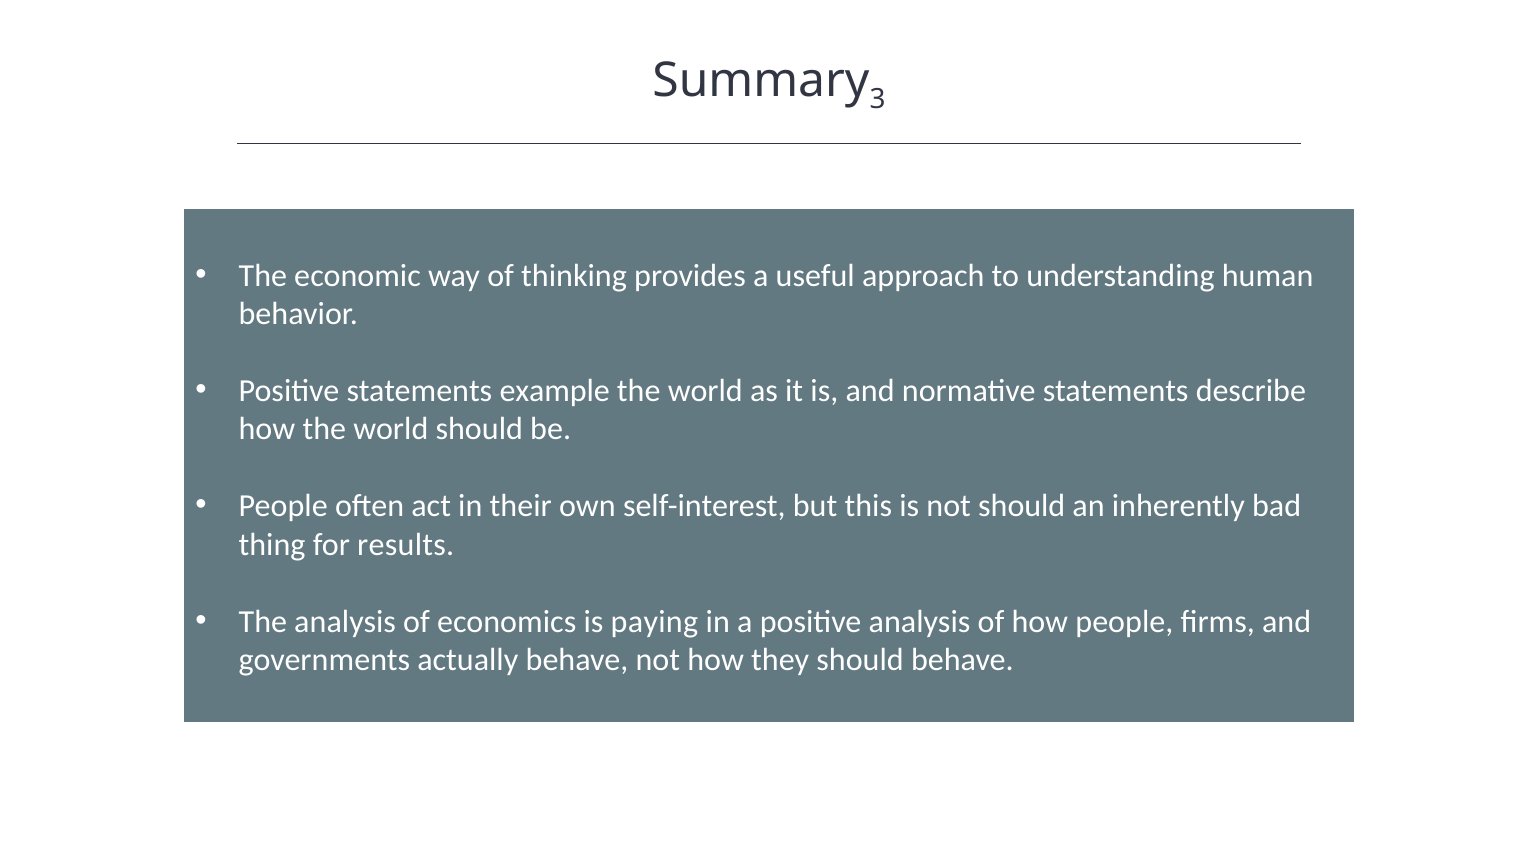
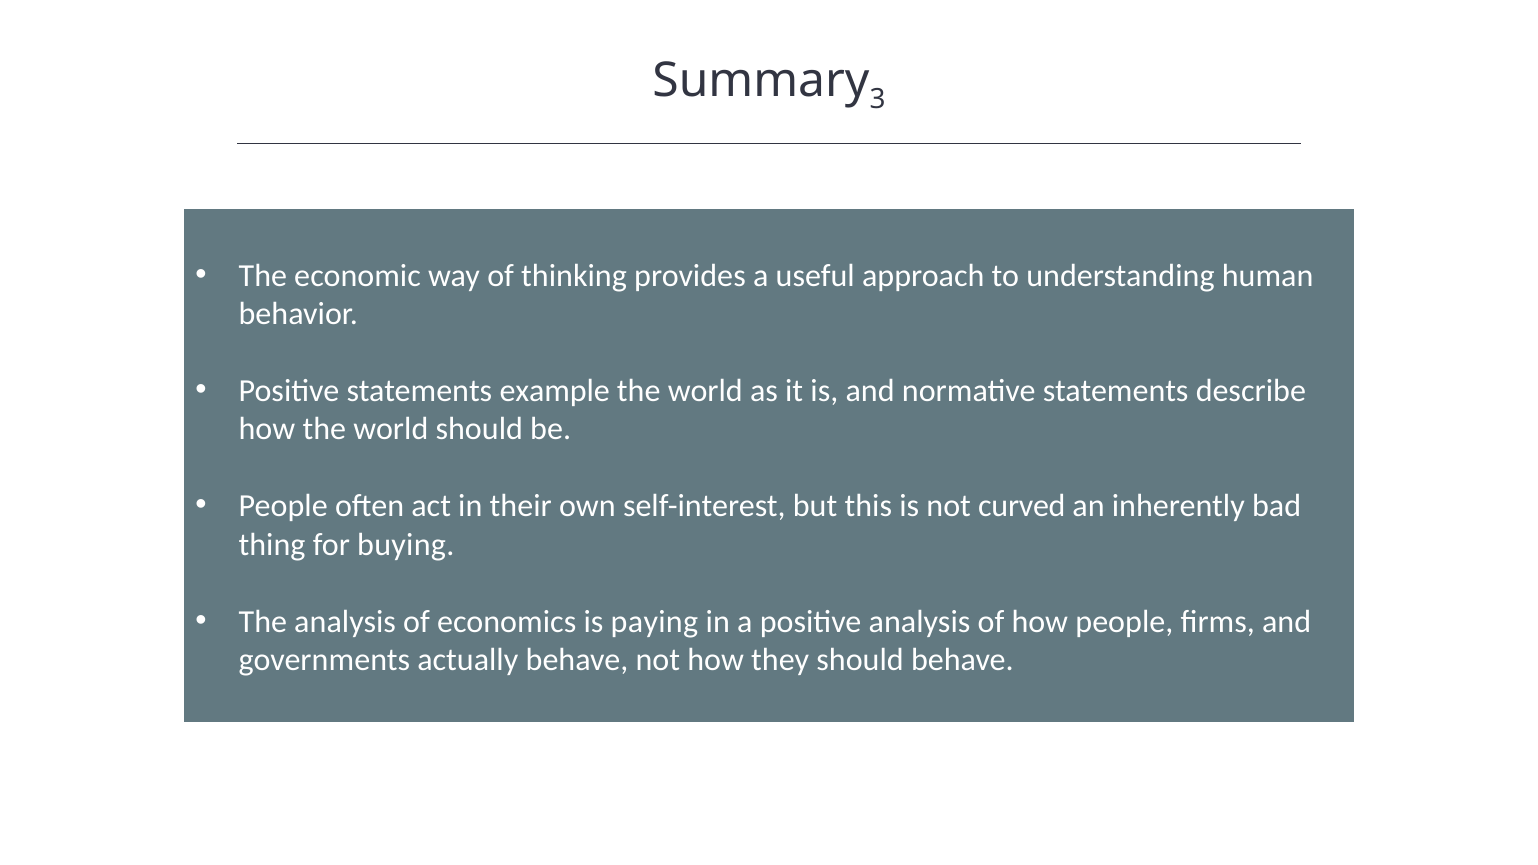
not should: should -> curved
results: results -> buying
